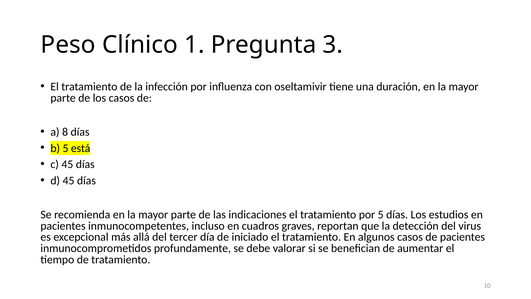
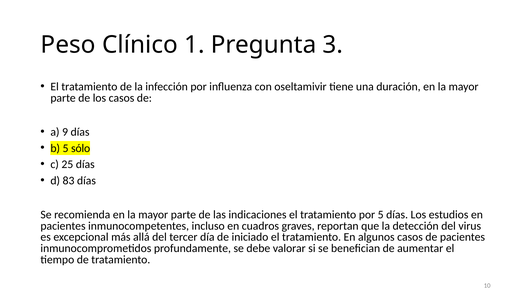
8: 8 -> 9
está: está -> sólo
c 45: 45 -> 25
d 45: 45 -> 83
